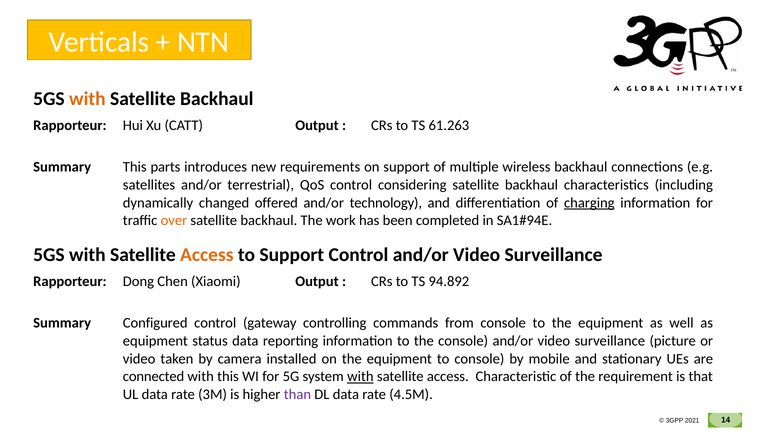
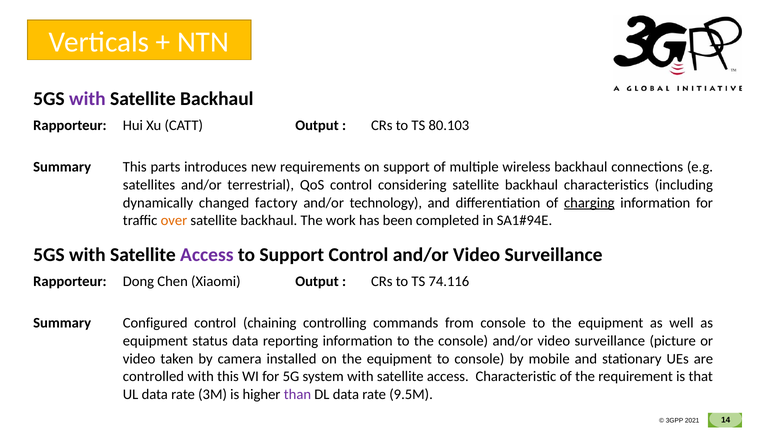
with at (87, 99) colour: orange -> purple
61.263: 61.263 -> 80.103
offered: offered -> factory
Access at (207, 255) colour: orange -> purple
94.892: 94.892 -> 74.116
gateway: gateway -> chaining
connected: connected -> controlled
with at (360, 376) underline: present -> none
4.5M: 4.5M -> 9.5M
